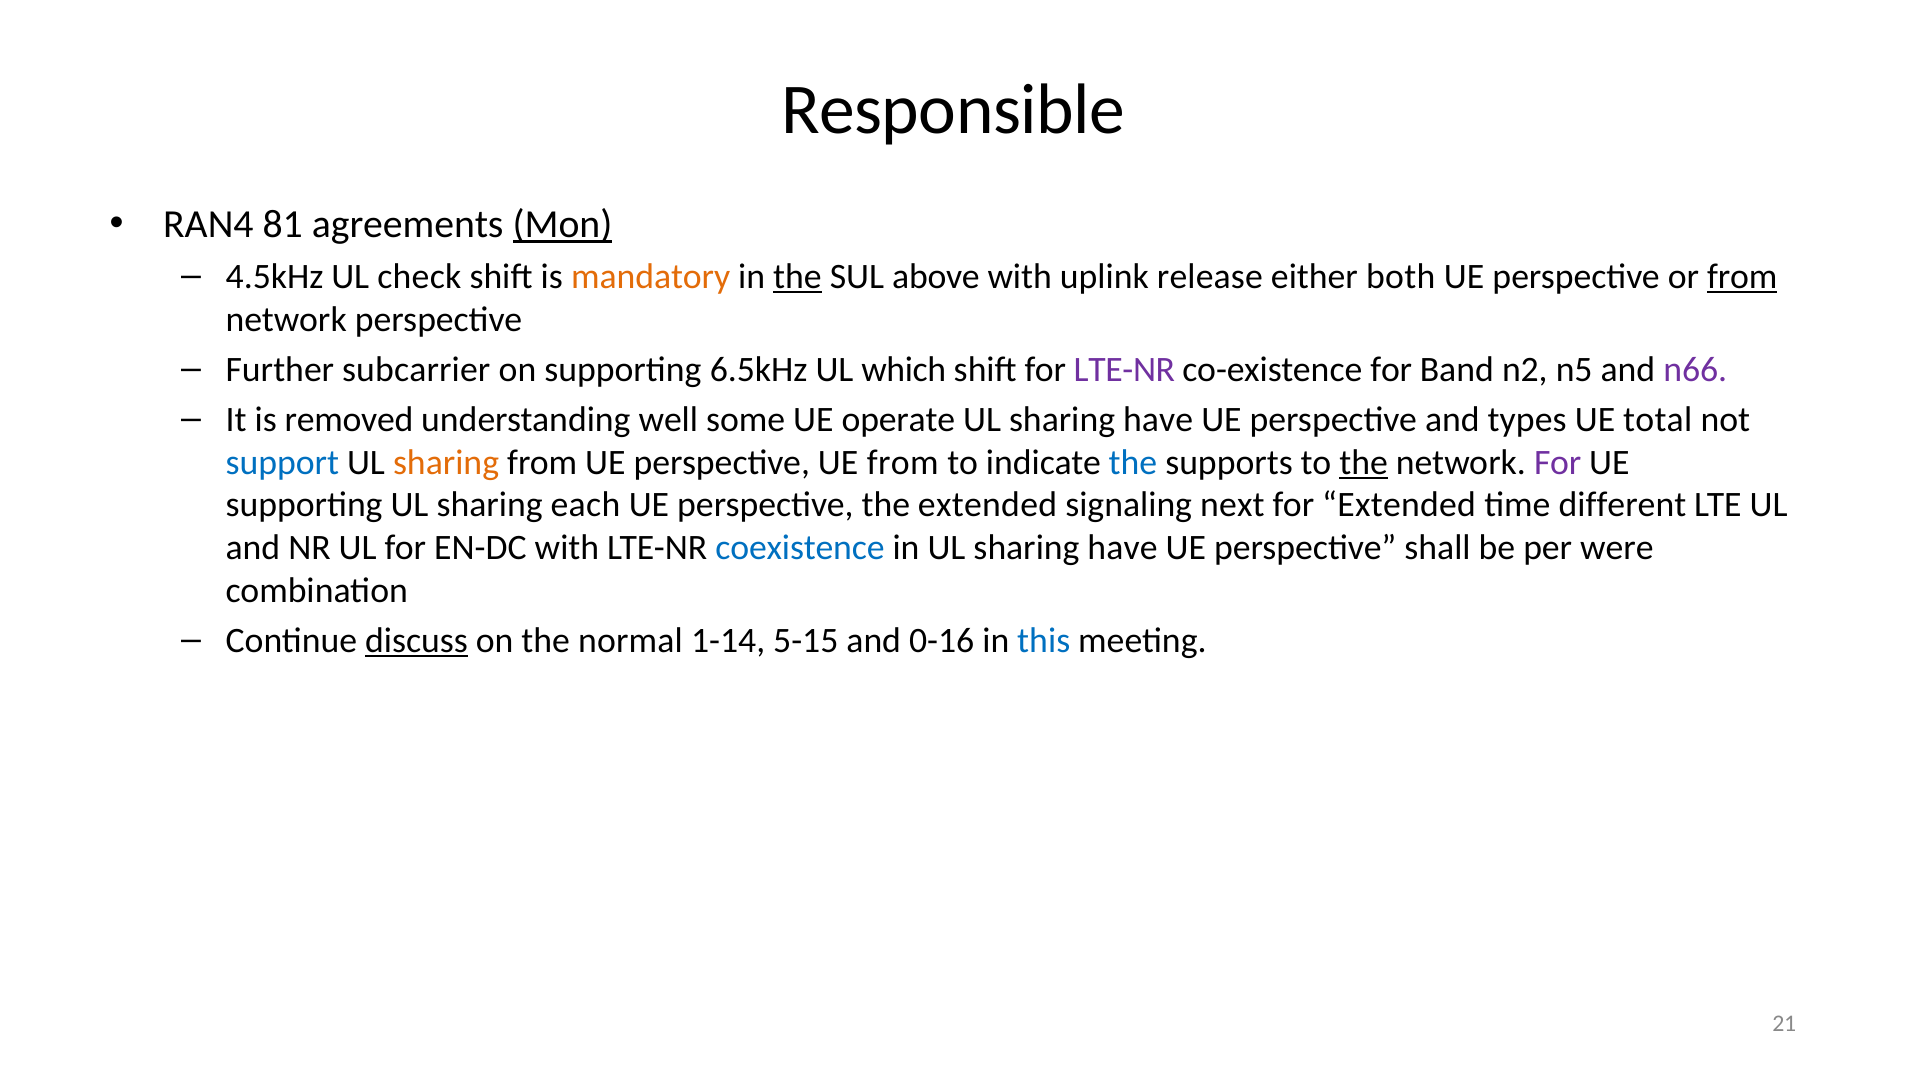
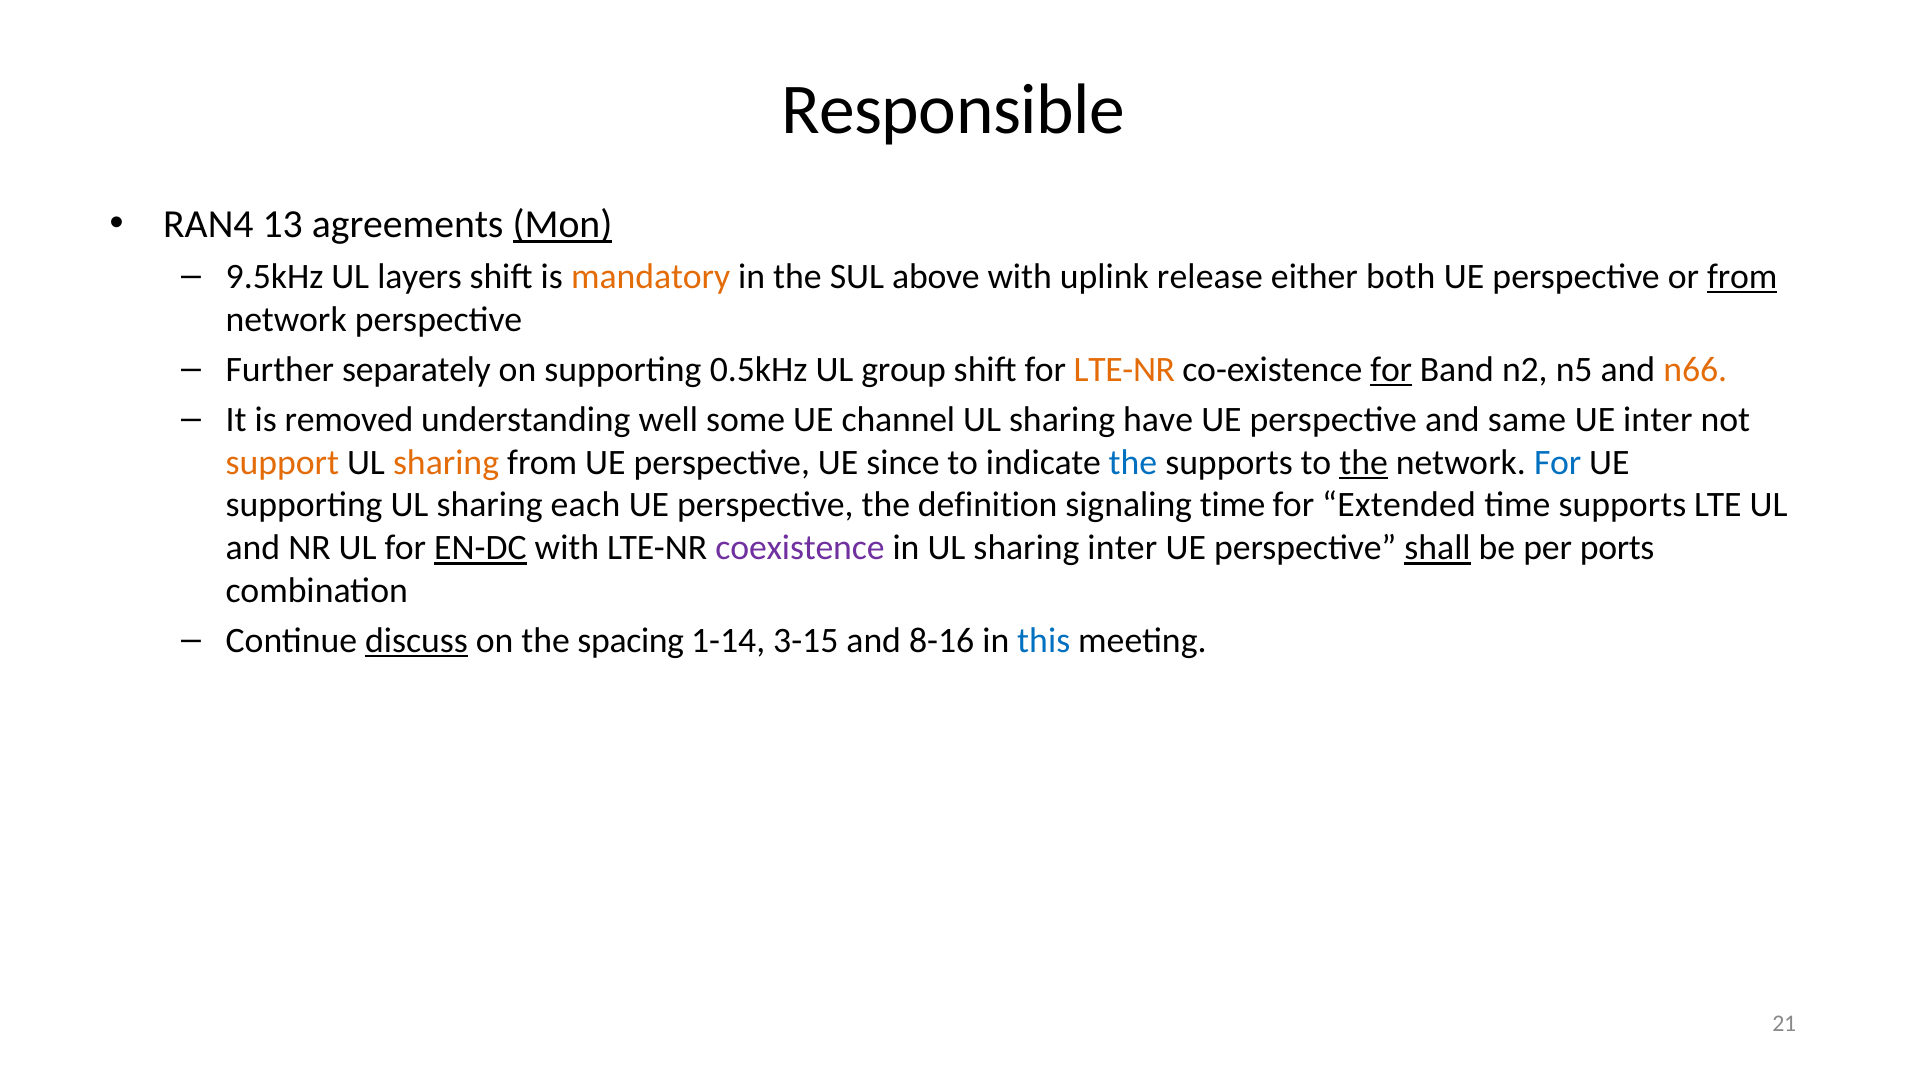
81: 81 -> 13
4.5kHz: 4.5kHz -> 9.5kHz
check: check -> layers
the at (797, 277) underline: present -> none
subcarrier: subcarrier -> separately
6.5kHz: 6.5kHz -> 0.5kHz
which: which -> group
LTE-NR at (1124, 369) colour: purple -> orange
for at (1391, 369) underline: none -> present
n66 colour: purple -> orange
operate: operate -> channel
types: types -> same
UE total: total -> inter
support colour: blue -> orange
UE from: from -> since
For at (1558, 462) colour: purple -> blue
the extended: extended -> definition
signaling next: next -> time
time different: different -> supports
EN-DC underline: none -> present
coexistence colour: blue -> purple
in UL sharing have: have -> inter
shall underline: none -> present
were: were -> ports
normal: normal -> spacing
5-15: 5-15 -> 3-15
0-16: 0-16 -> 8-16
